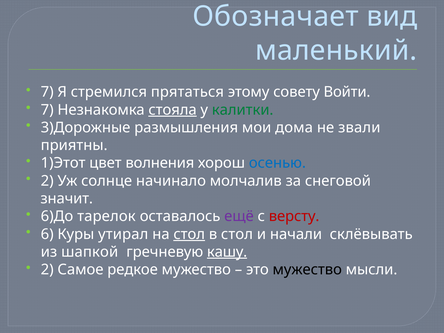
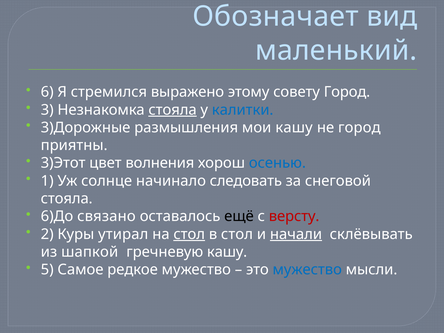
7 at (47, 92): 7 -> 6
прятаться: прятаться -> выражено
совету Войти: Войти -> Город
7 at (47, 110): 7 -> 3
калитки colour: green -> blue
мои дома: дома -> кашу
не звали: звали -> город
1)Этот: 1)Этот -> 3)Этот
2 at (47, 181): 2 -> 1
молчалив: молчалив -> следовать
значит at (67, 199): значит -> стояла
тарелок: тарелок -> связано
ещё colour: purple -> black
6: 6 -> 2
начали underline: none -> present
кашу at (227, 252) underline: present -> none
2 at (47, 270): 2 -> 5
мужество at (307, 270) colour: black -> blue
